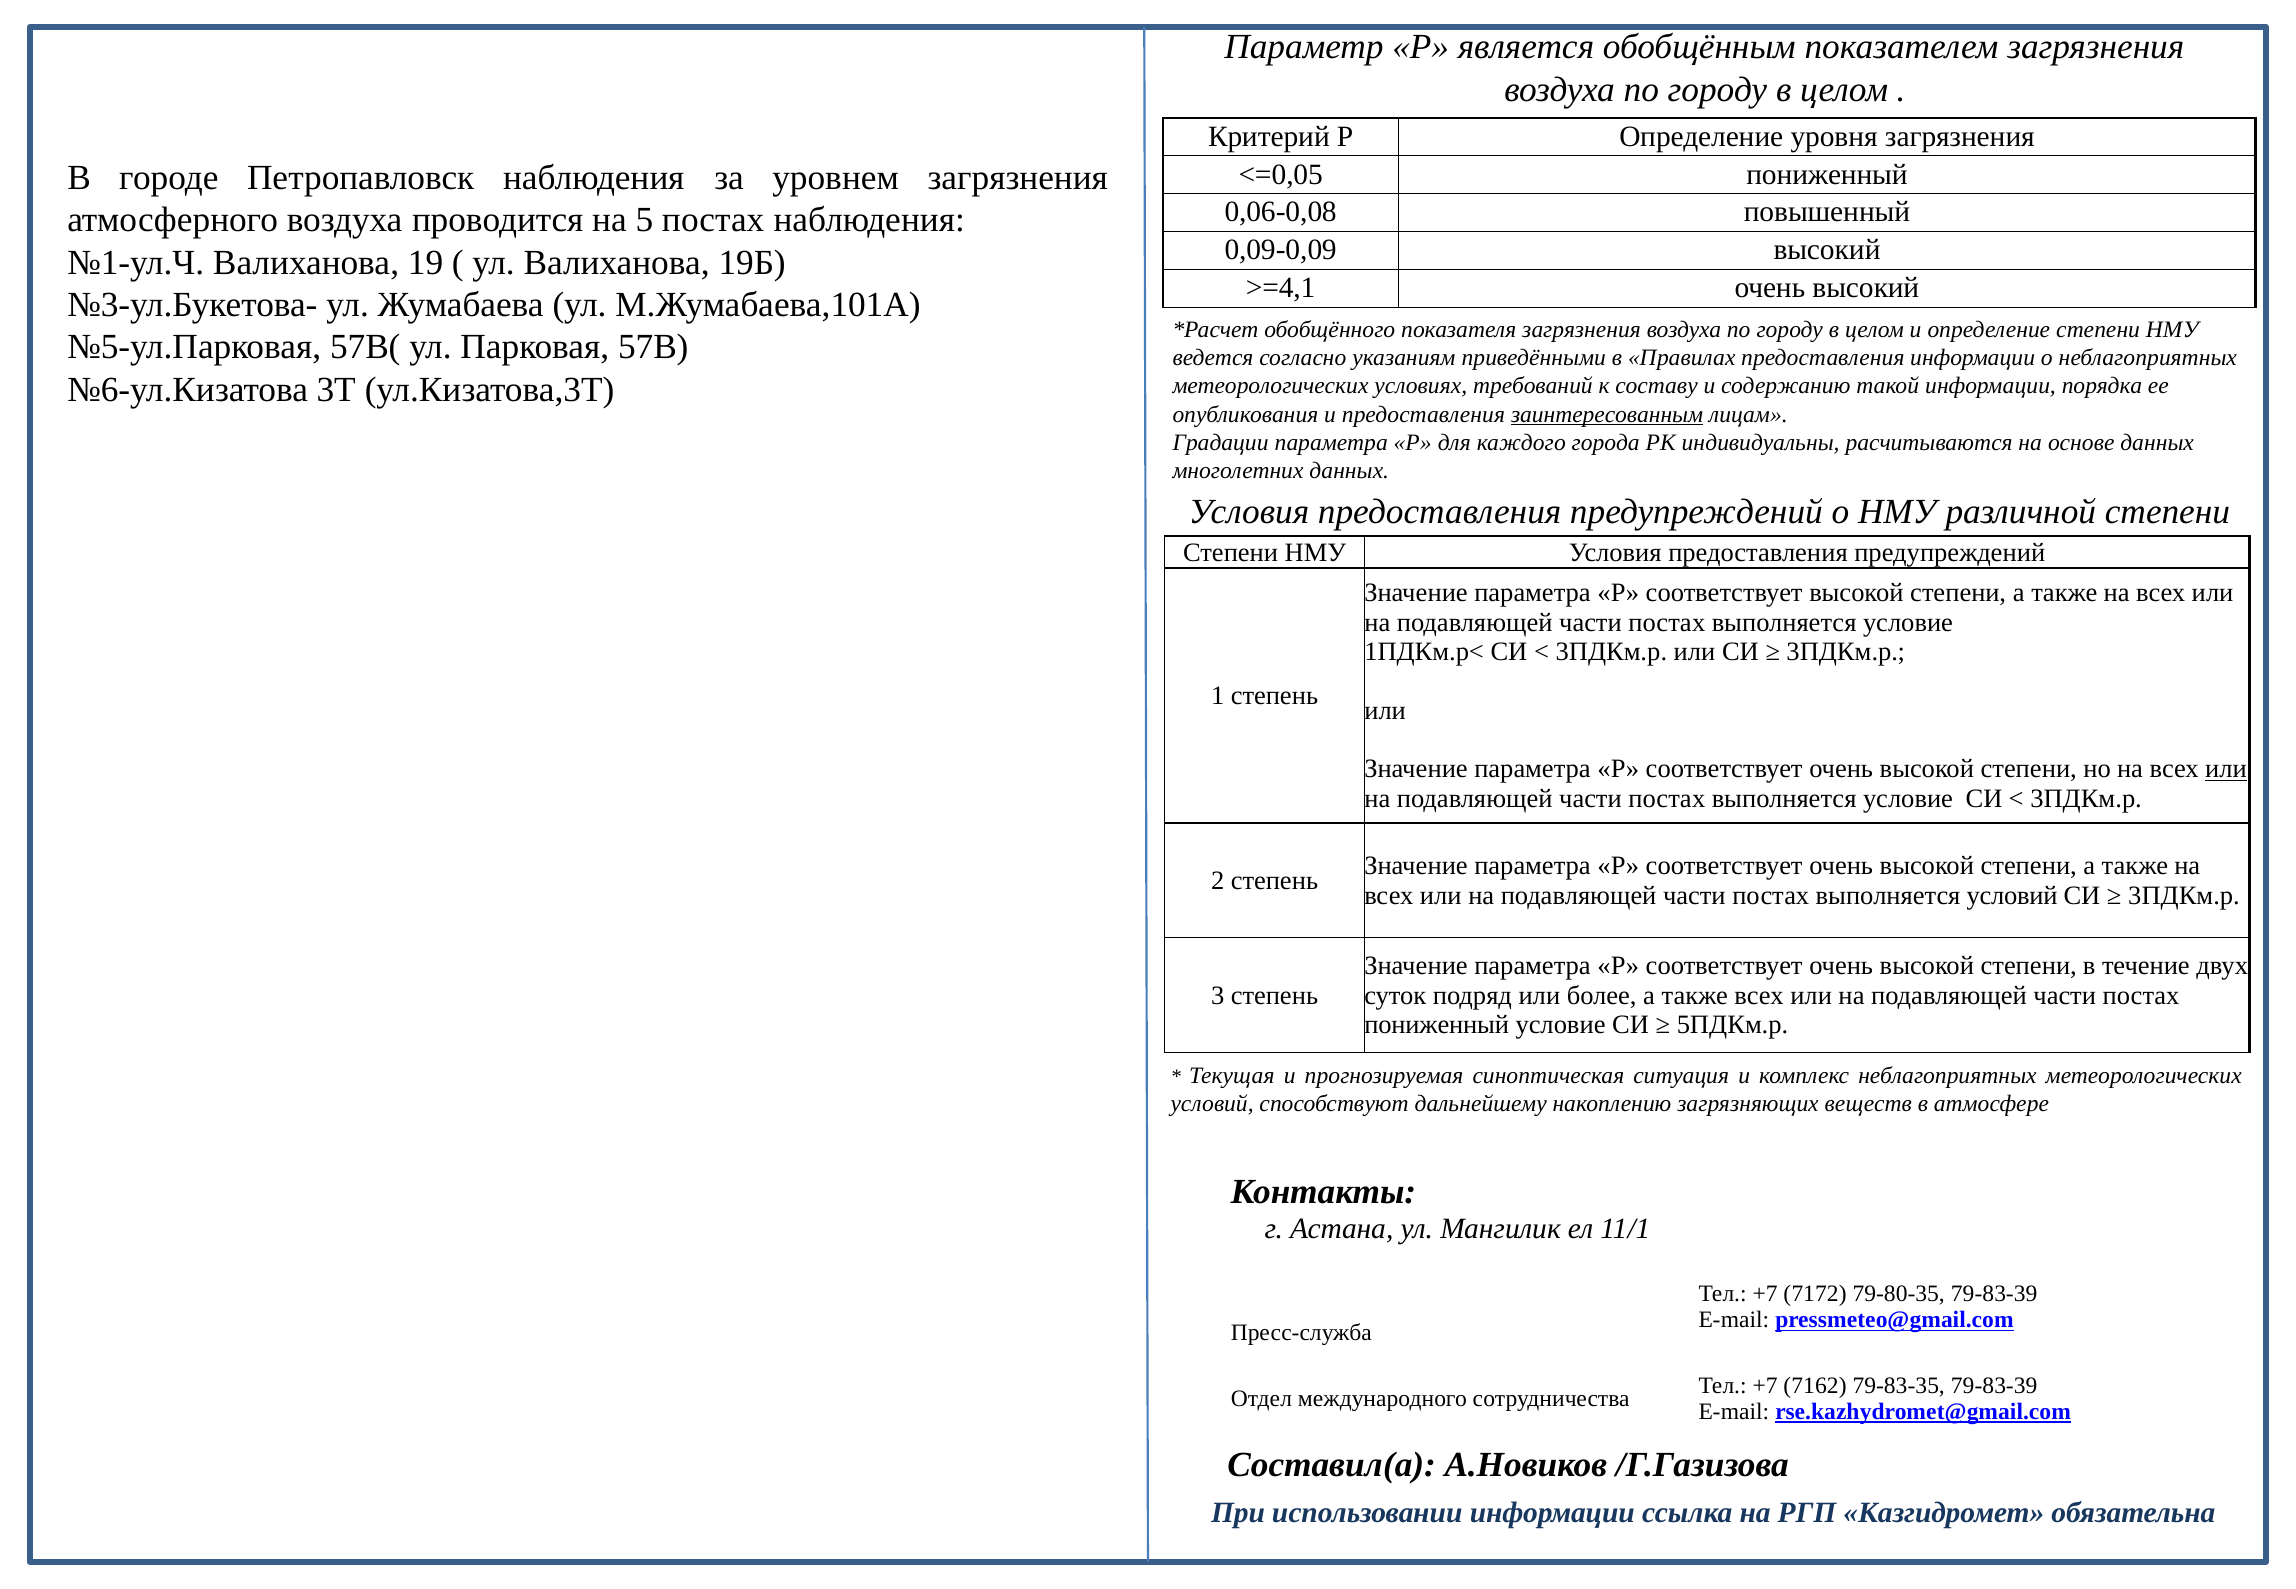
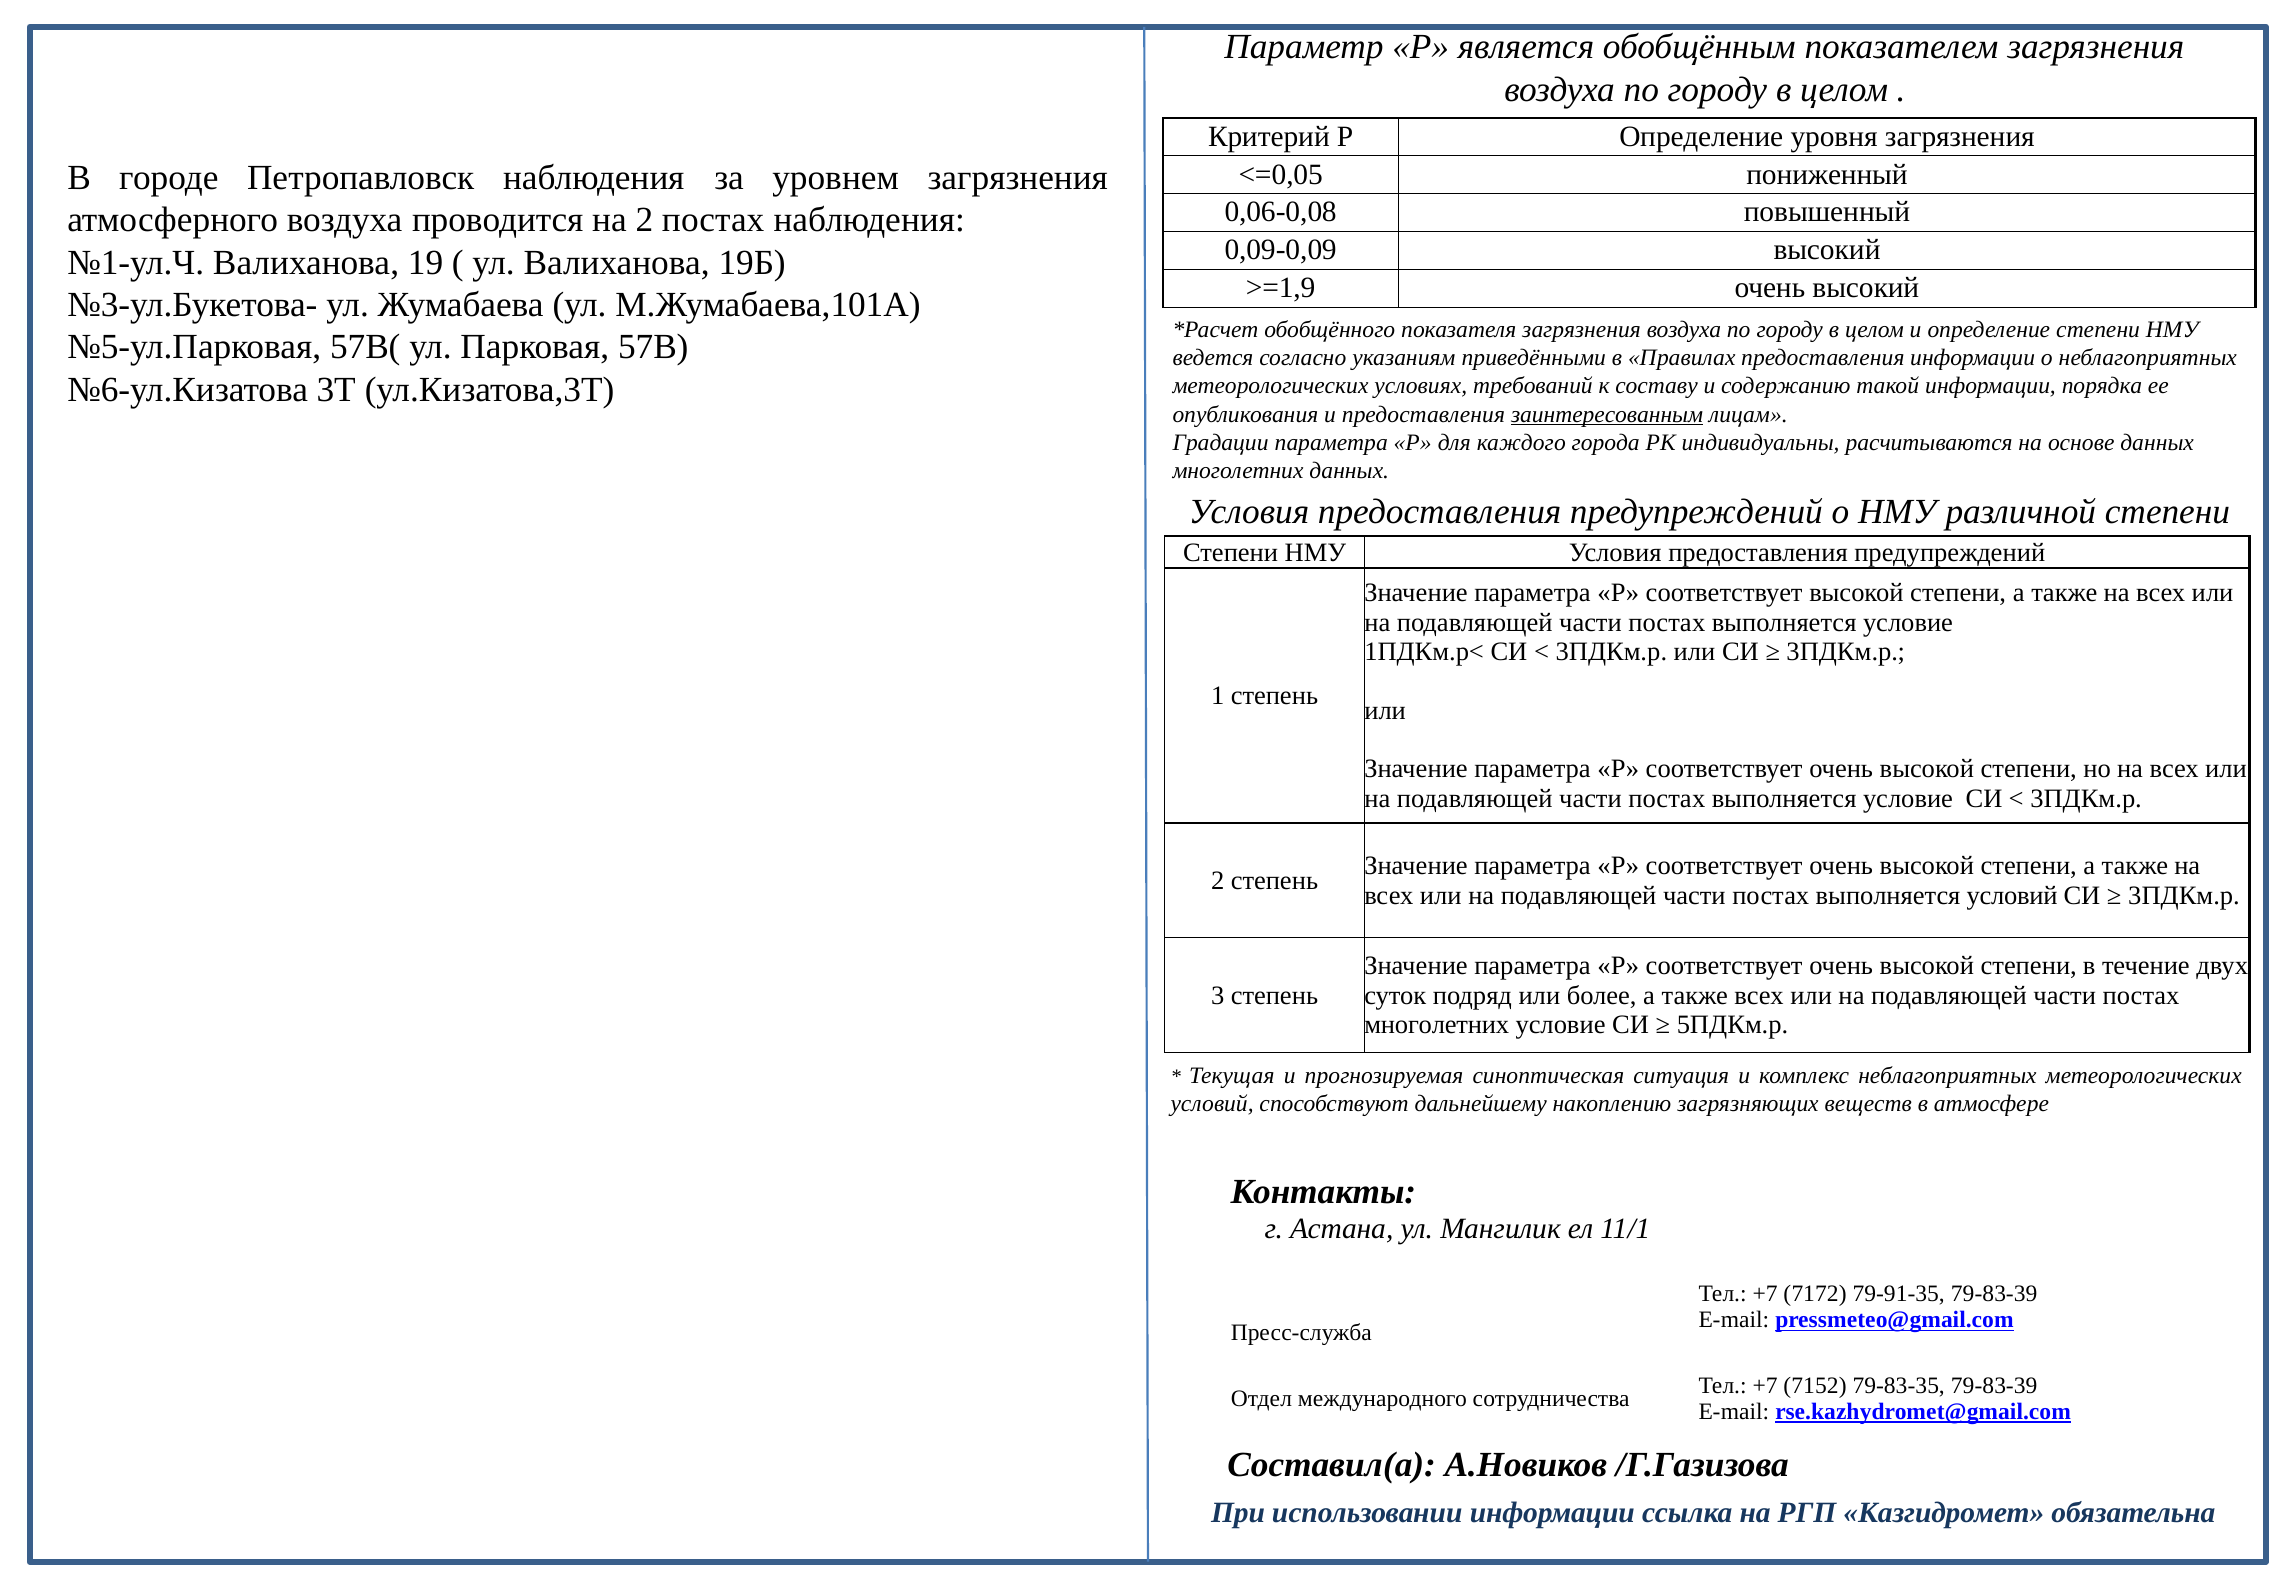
на 5: 5 -> 2
>=4,1: >=4,1 -> >=1,9
или at (2226, 769) underline: present -> none
пониженный at (1437, 1025): пониженный -> многолетних
79-80-35: 79-80-35 -> 79-91-35
7162: 7162 -> 7152
